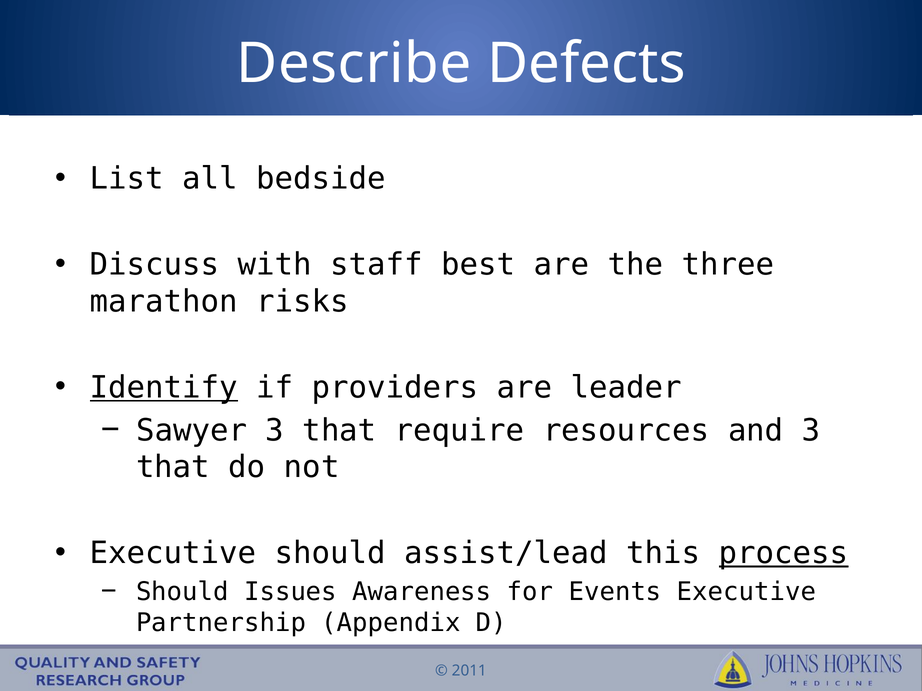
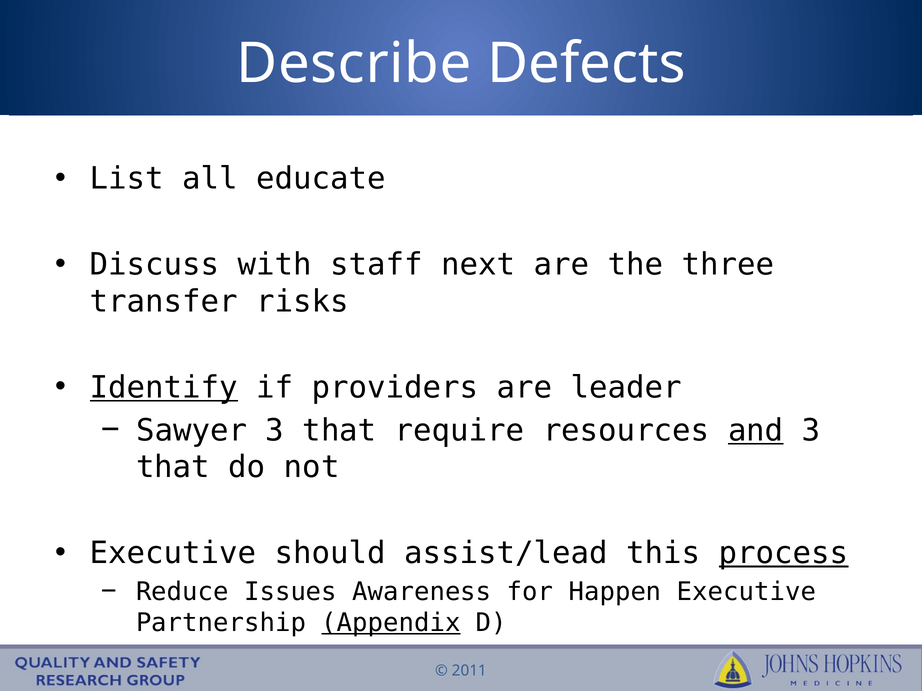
bedside: bedside -> educate
best: best -> next
marathon: marathon -> transfer
and underline: none -> present
Should at (182, 592): Should -> Reduce
Events: Events -> Happen
Appendix underline: none -> present
